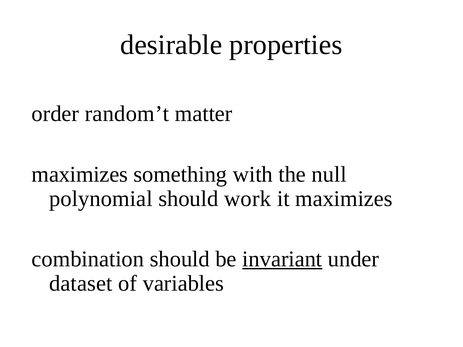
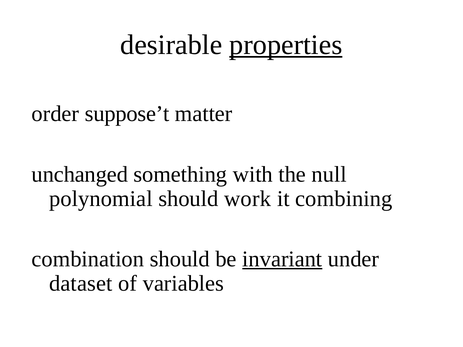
properties underline: none -> present
random’t: random’t -> suppose’t
maximizes at (80, 174): maximizes -> unchanged
it maximizes: maximizes -> combining
